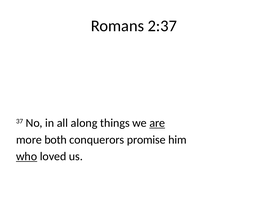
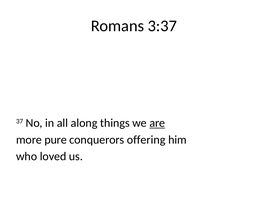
2:37: 2:37 -> 3:37
both: both -> pure
promise: promise -> offering
who underline: present -> none
